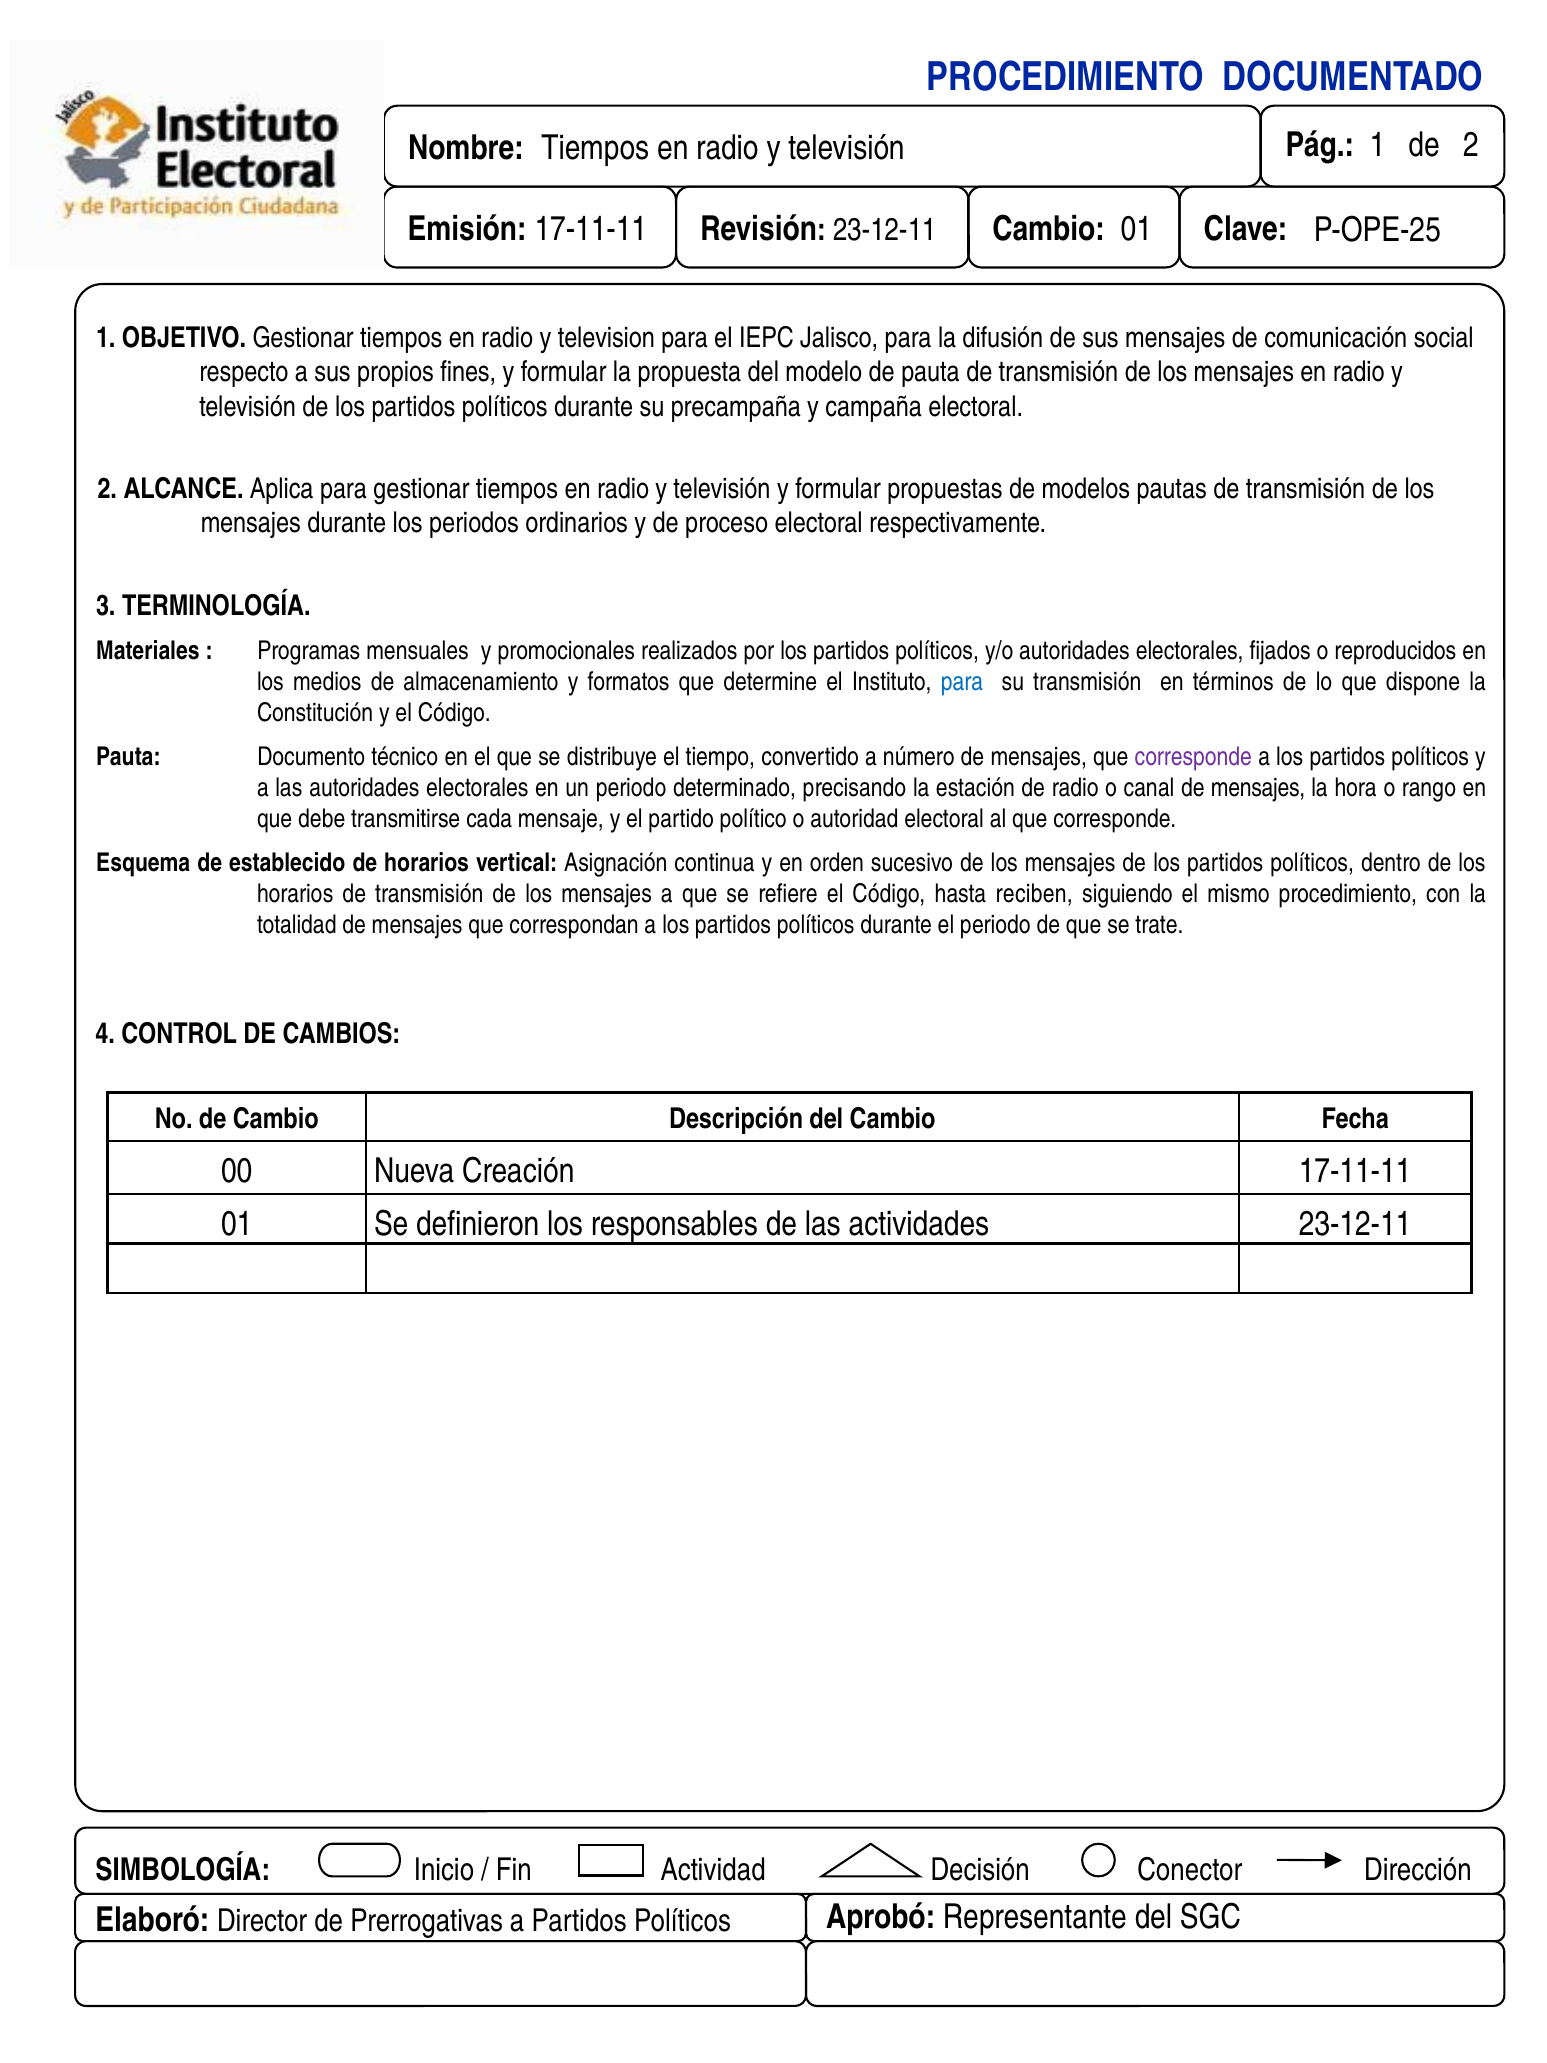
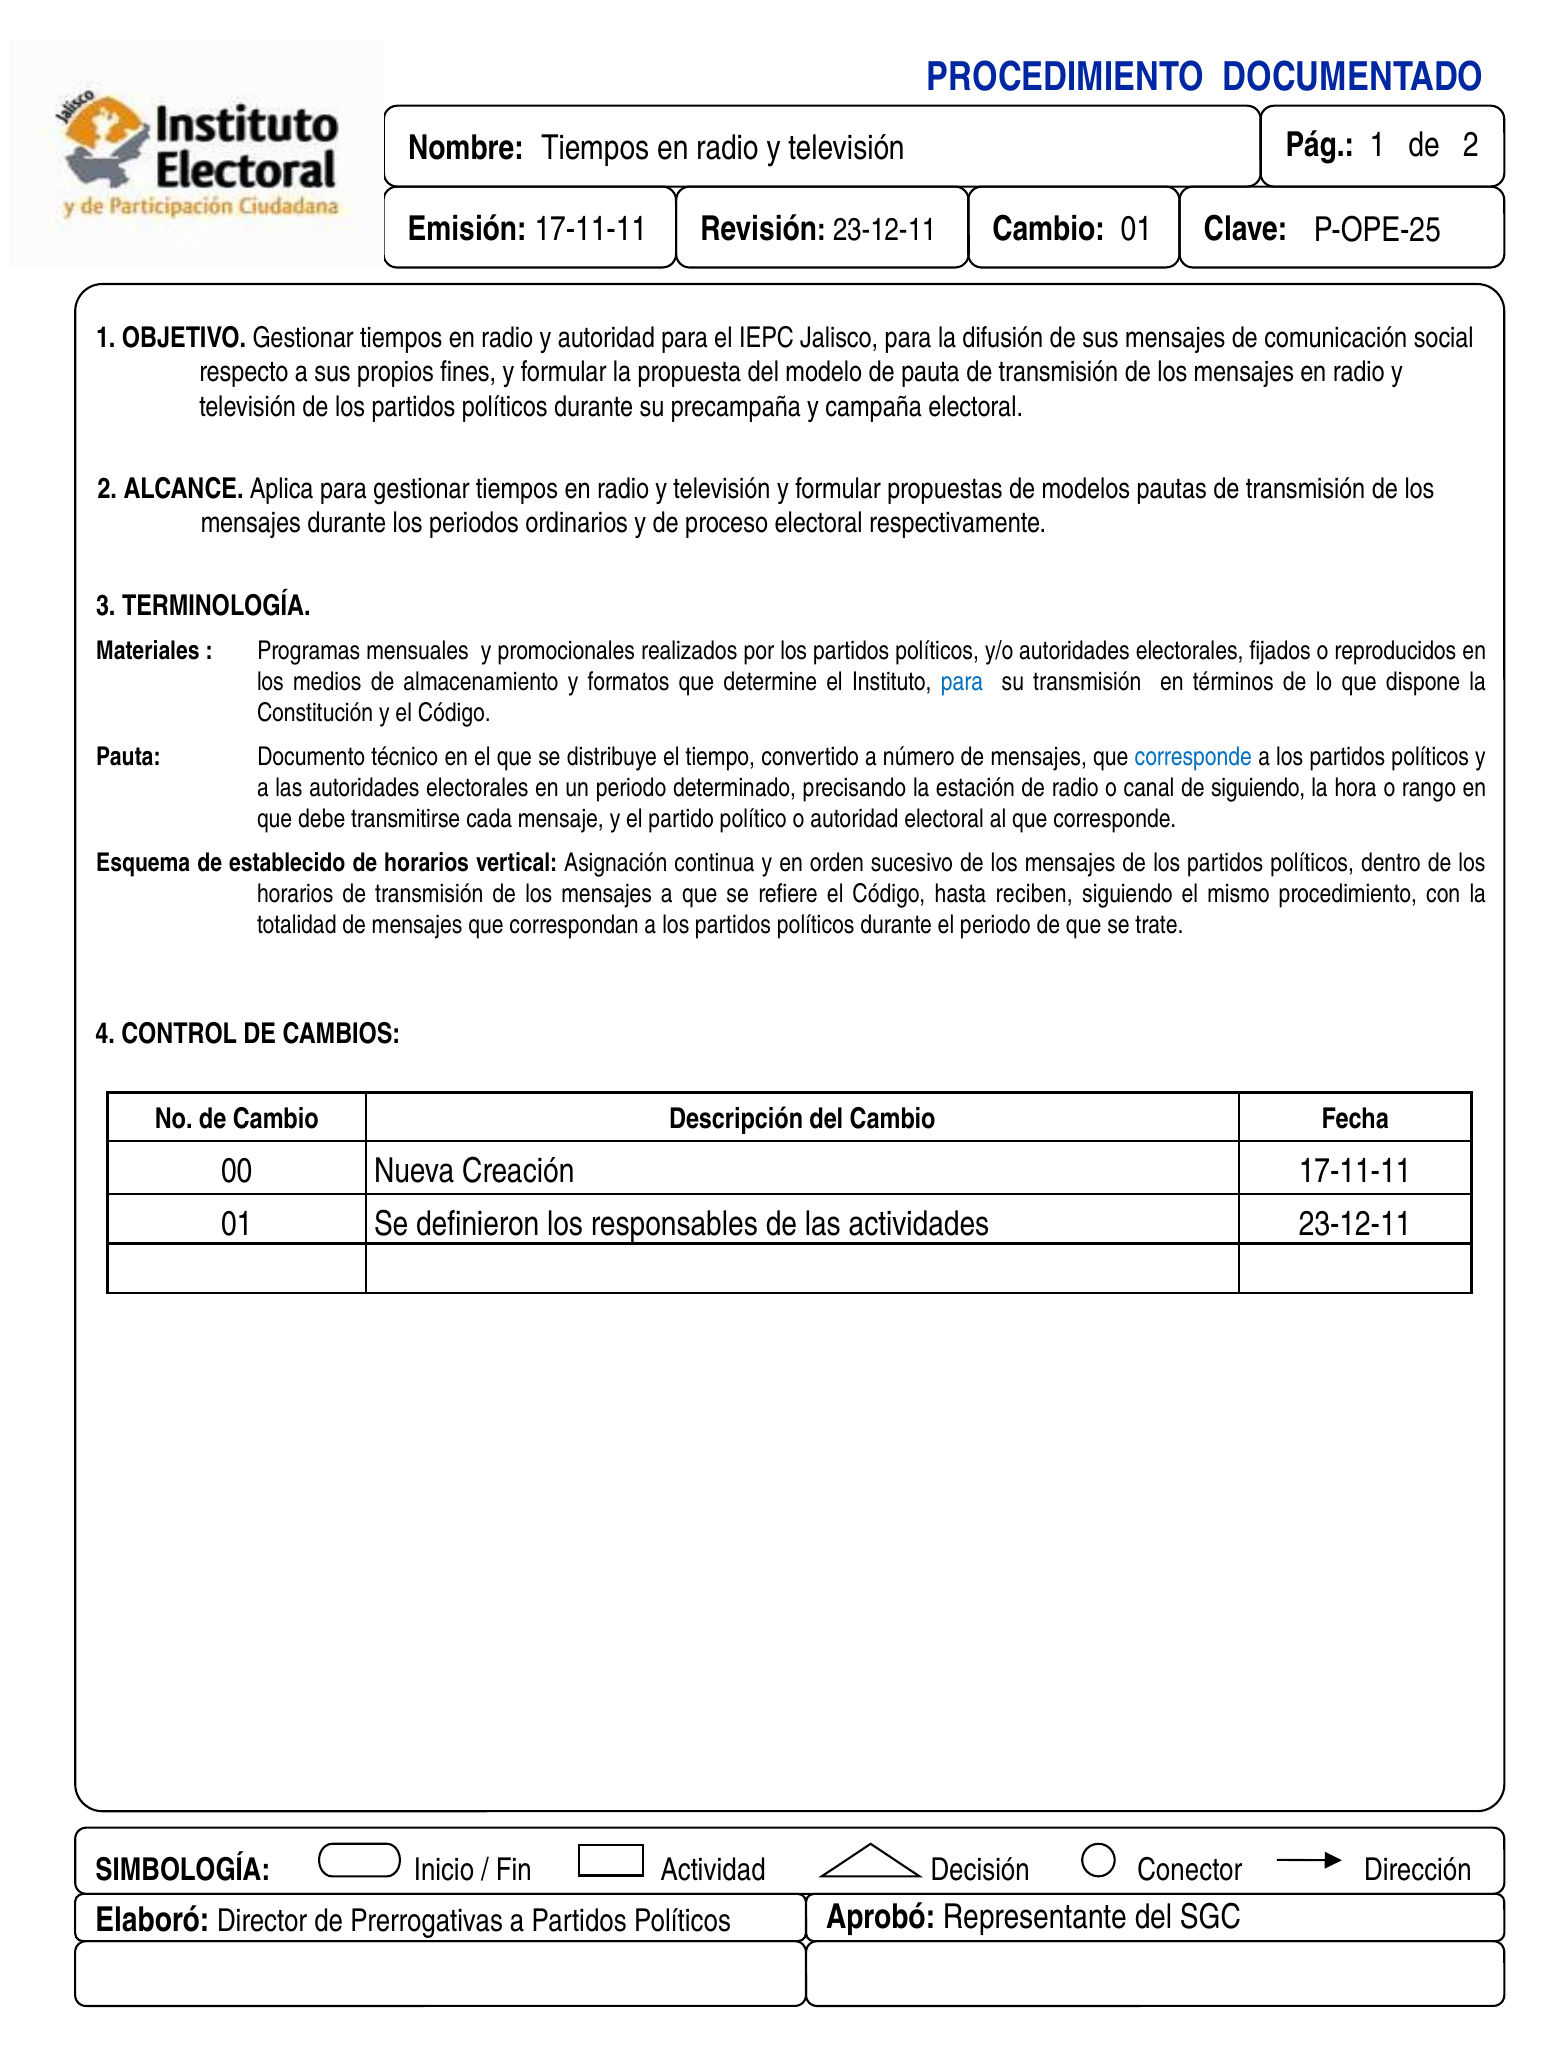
y television: television -> autoridad
corresponde at (1193, 757) colour: purple -> blue
canal de mensajes: mensajes -> siguiendo
